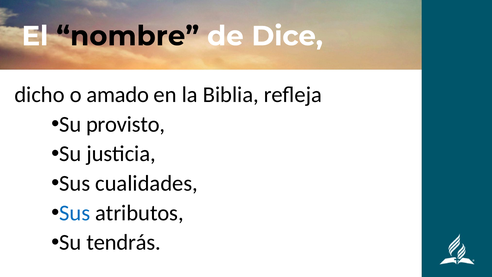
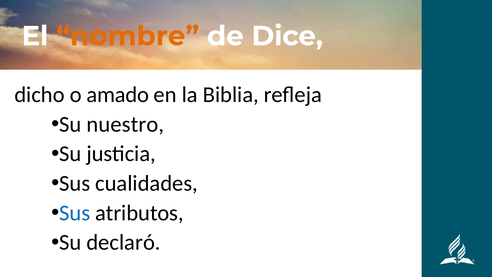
nombre colour: black -> orange
provisto: provisto -> nuestro
tendrás: tendrás -> declaró
